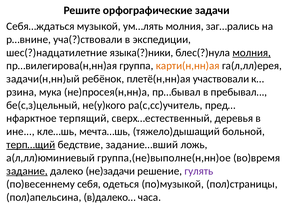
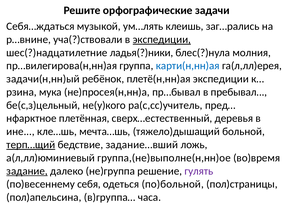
ум…лять молния: молния -> клеишь
экспедиции at (162, 40) underline: none -> present
языка(?)ники: языка(?)ники -> ладья(?)ники
молния at (252, 53) underline: present -> none
карти(н,нн)ая colour: orange -> blue
плетё(н,нн)ая участвовали: участвовали -> экспедиции
терпящий: терпящий -> плетённая
не)задачи: не)задачи -> не)группа
по)музыкой: по)музыкой -> по)больной
в)далеко…: в)далеко… -> в)группа…
